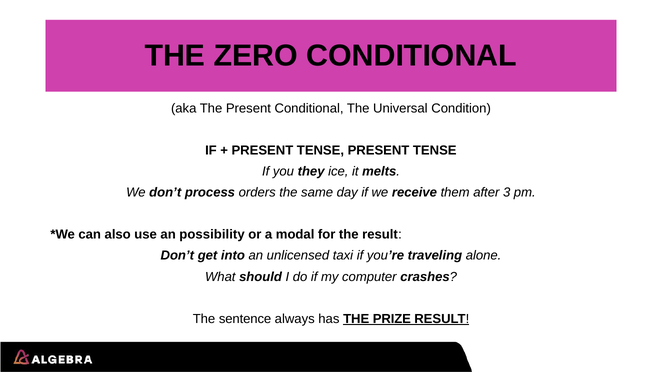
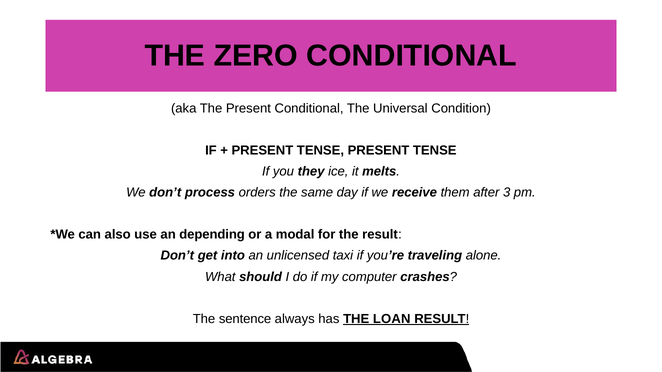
possibility: possibility -> depending
PRIZE: PRIZE -> LOAN
